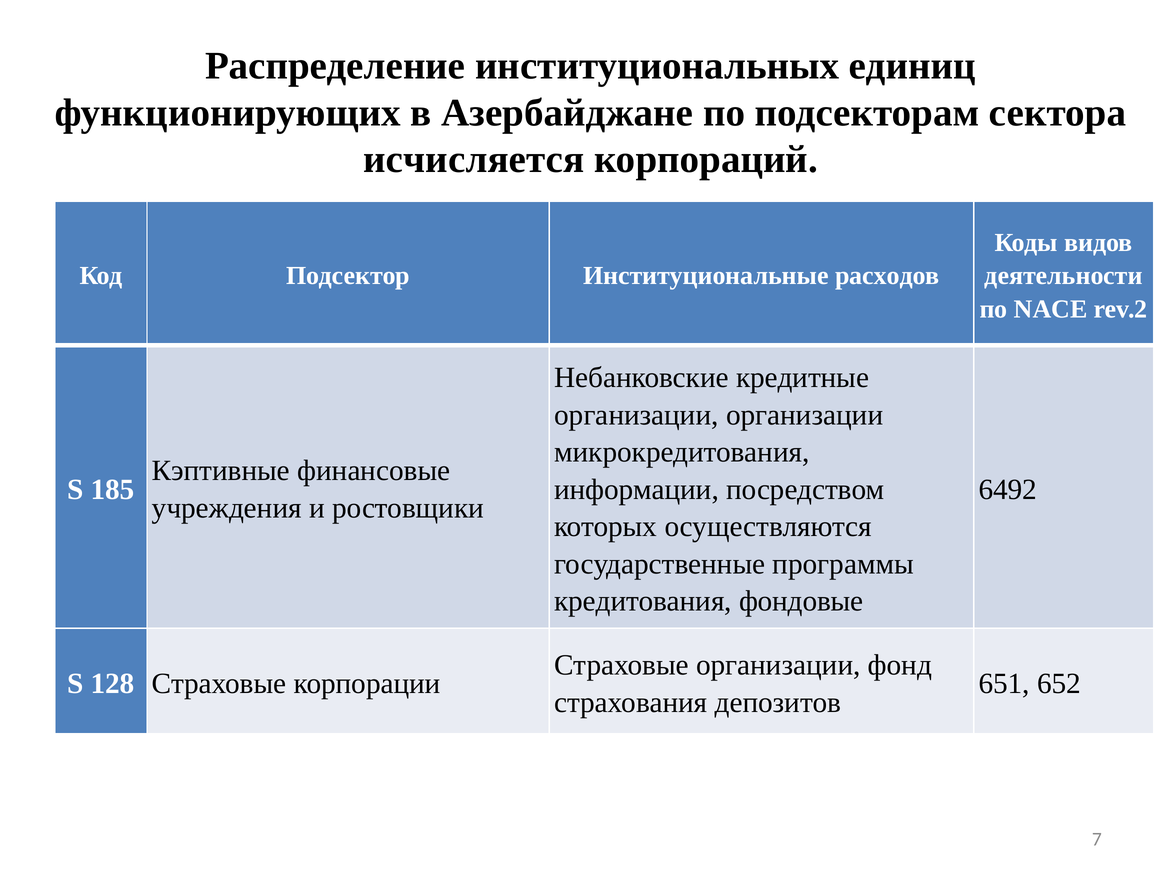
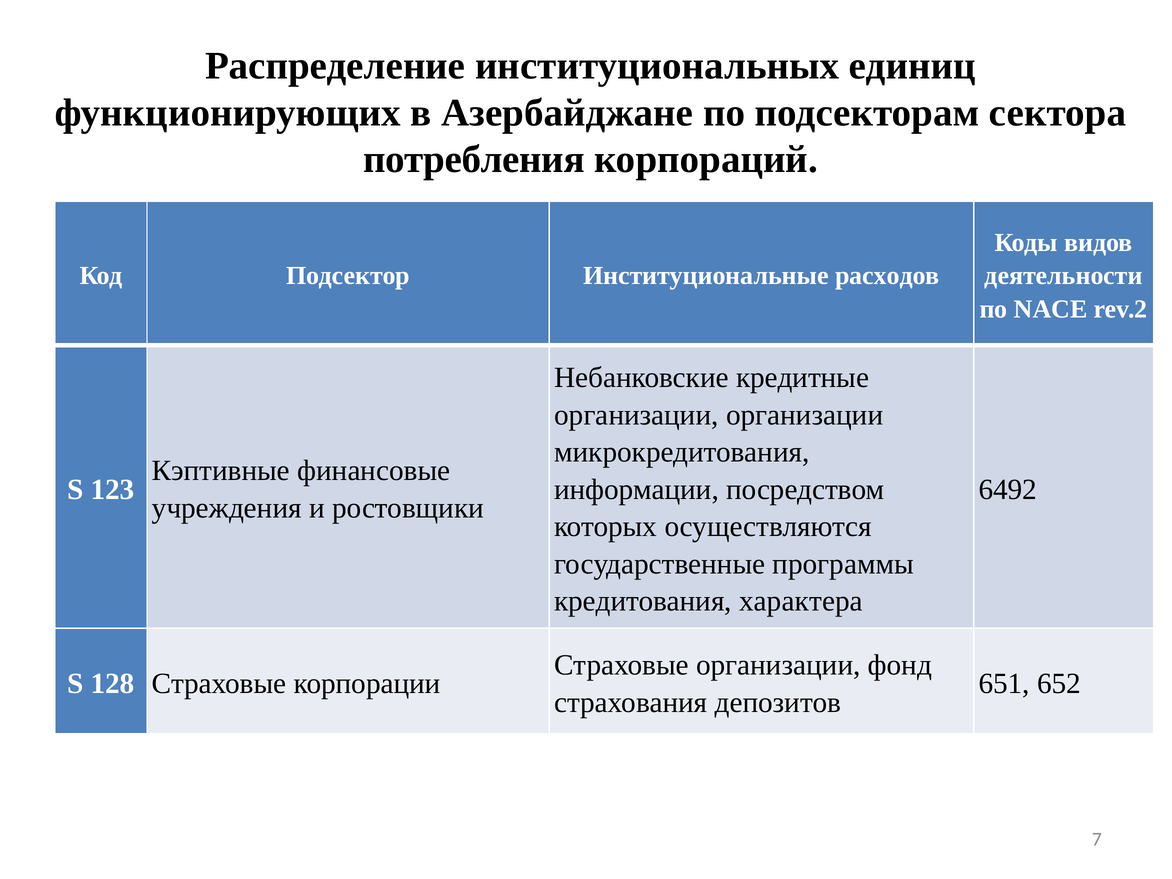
исчисляется: исчисляется -> потребления
185: 185 -> 123
фондовые: фондовые -> характера
